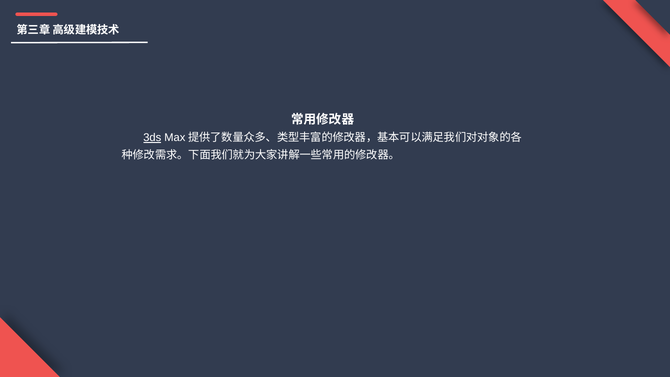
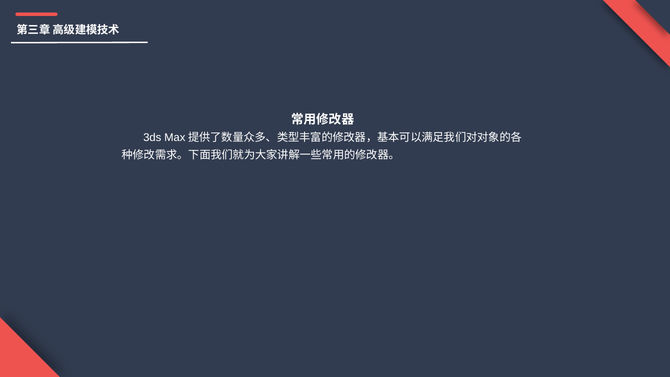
3ds underline: present -> none
